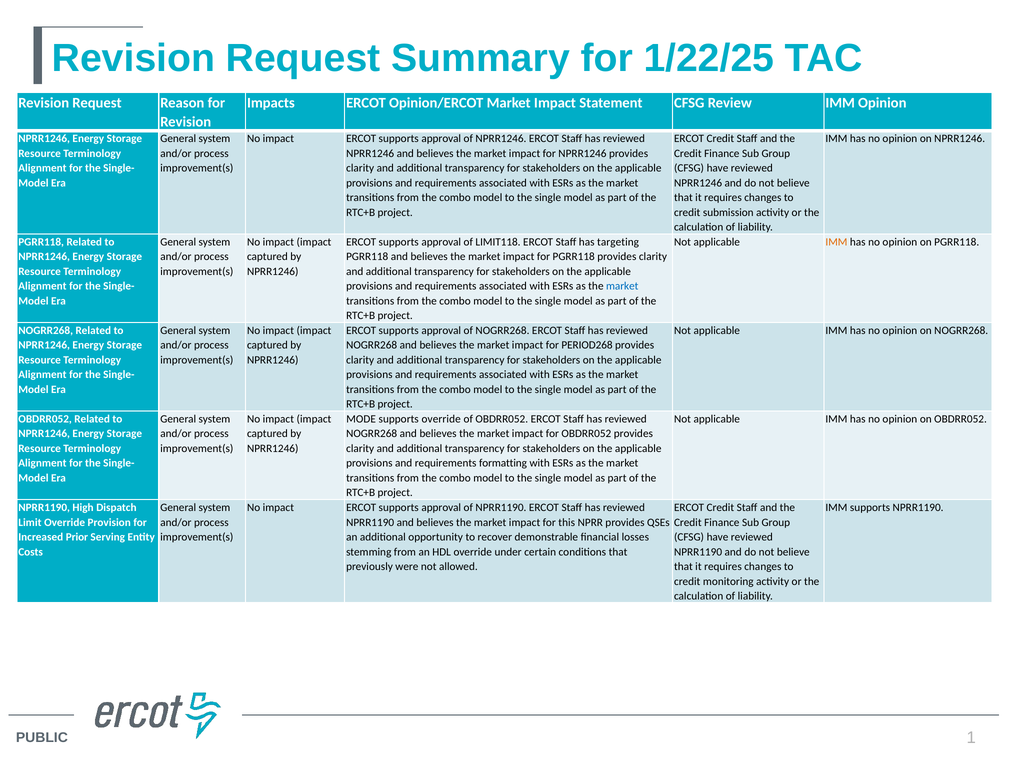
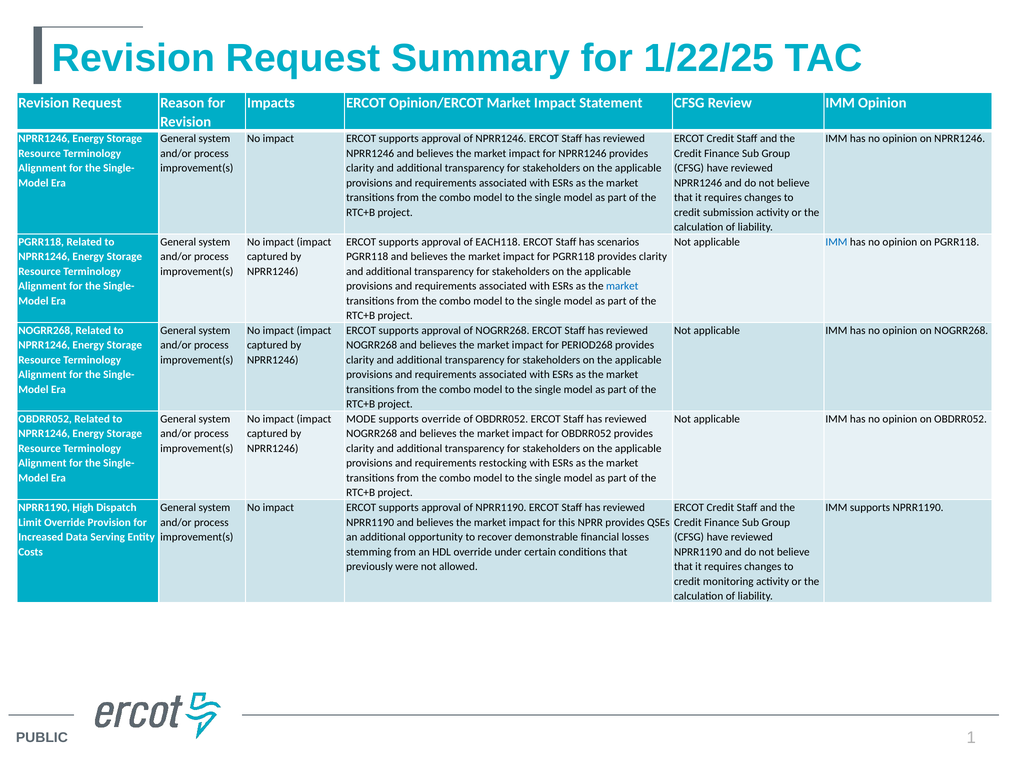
LIMIT118: LIMIT118 -> EACH118
targeting: targeting -> scenarios
IMM at (836, 242) colour: orange -> blue
formatting: formatting -> restocking
Prior: Prior -> Data
